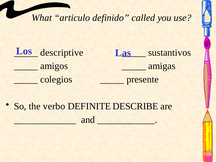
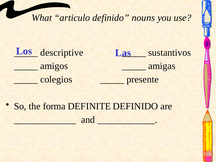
called: called -> nouns
verbo: verbo -> forma
DEFINITE DESCRIBE: DESCRIBE -> DEFINIDO
